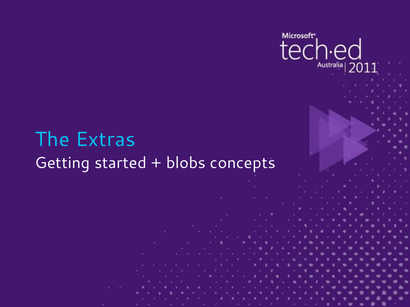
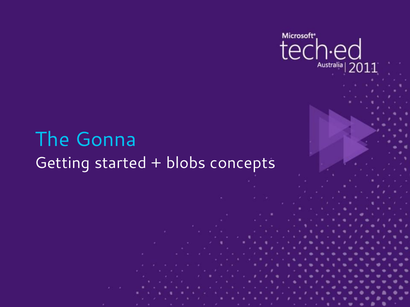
Extras: Extras -> Gonna
